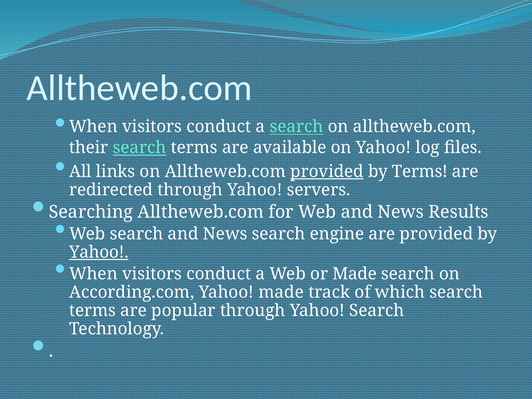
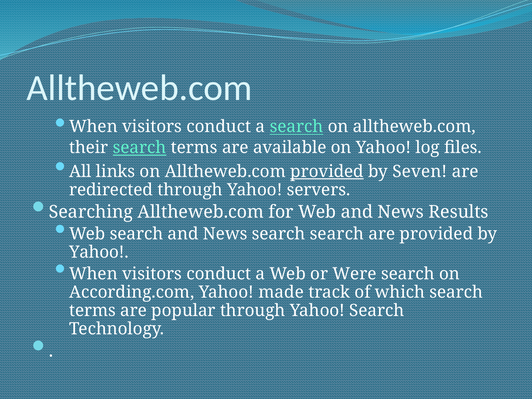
by Terms: Terms -> Seven
search engine: engine -> search
Yahoo at (99, 252) underline: present -> none
or Made: Made -> Were
